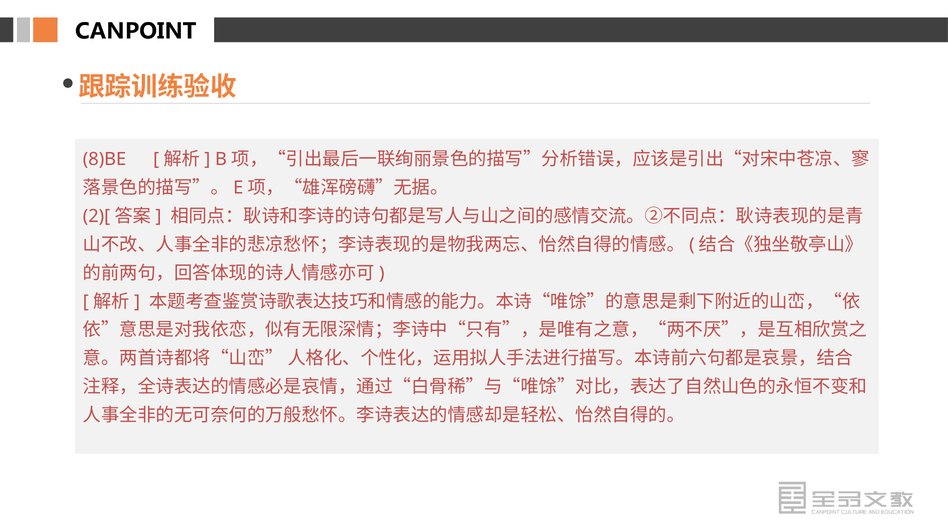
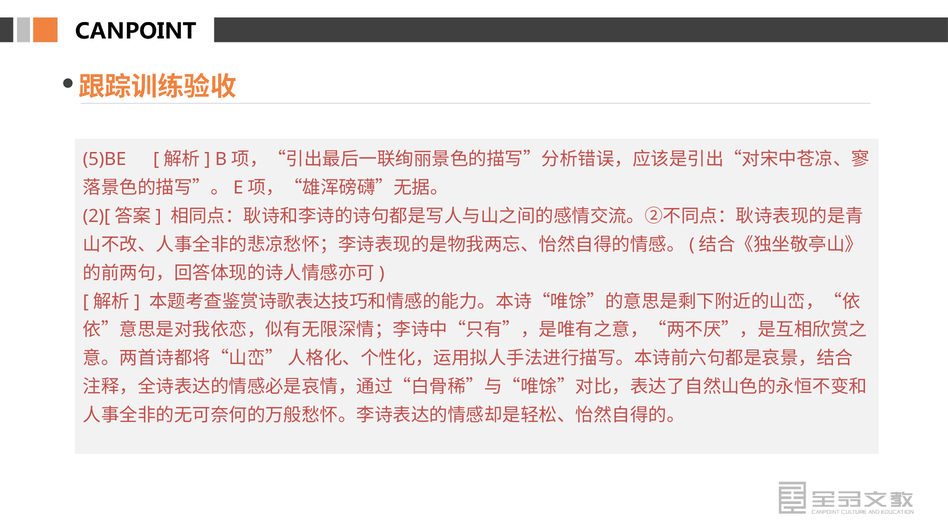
8)BE: 8)BE -> 5)BE
